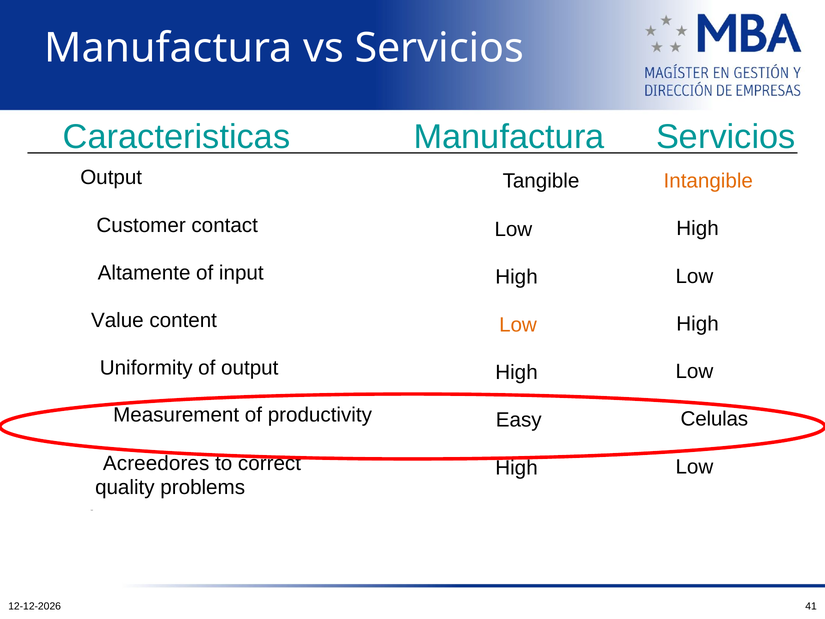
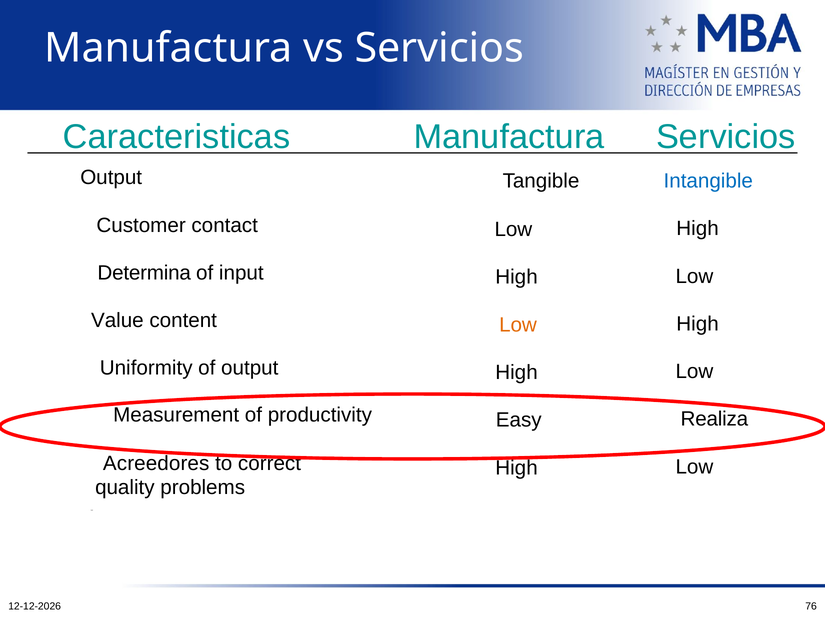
Intangible colour: orange -> blue
Altamente: Altamente -> Determina
Celulas: Celulas -> Realiza
41: 41 -> 76
